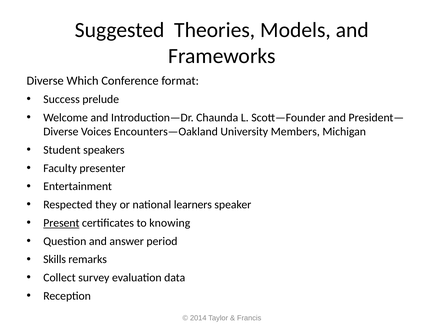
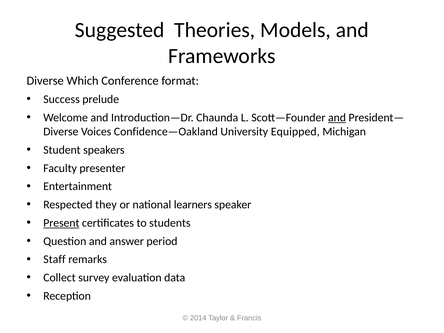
and at (337, 118) underline: none -> present
Encounters—Oakland: Encounters—Oakland -> Confidence—Oakland
Members: Members -> Equipped
knowing: knowing -> students
Skills: Skills -> Staff
